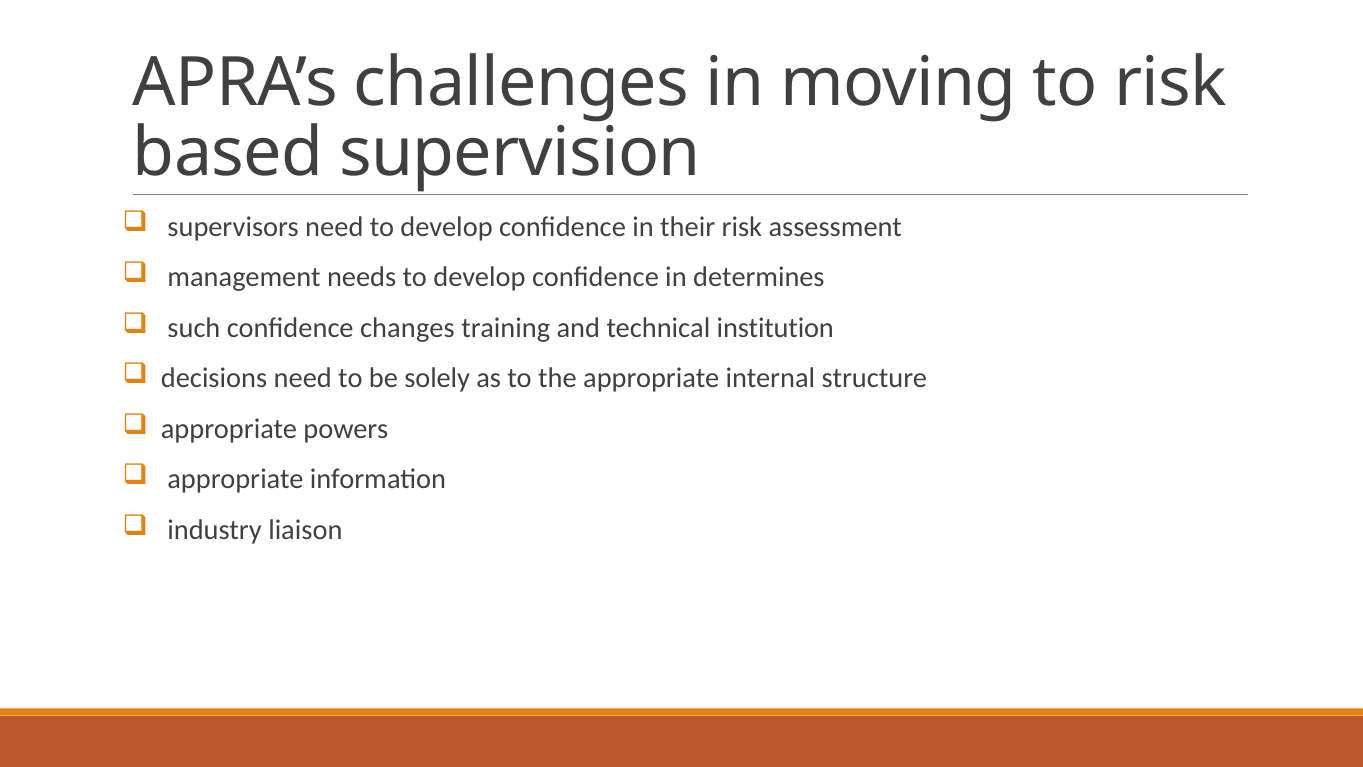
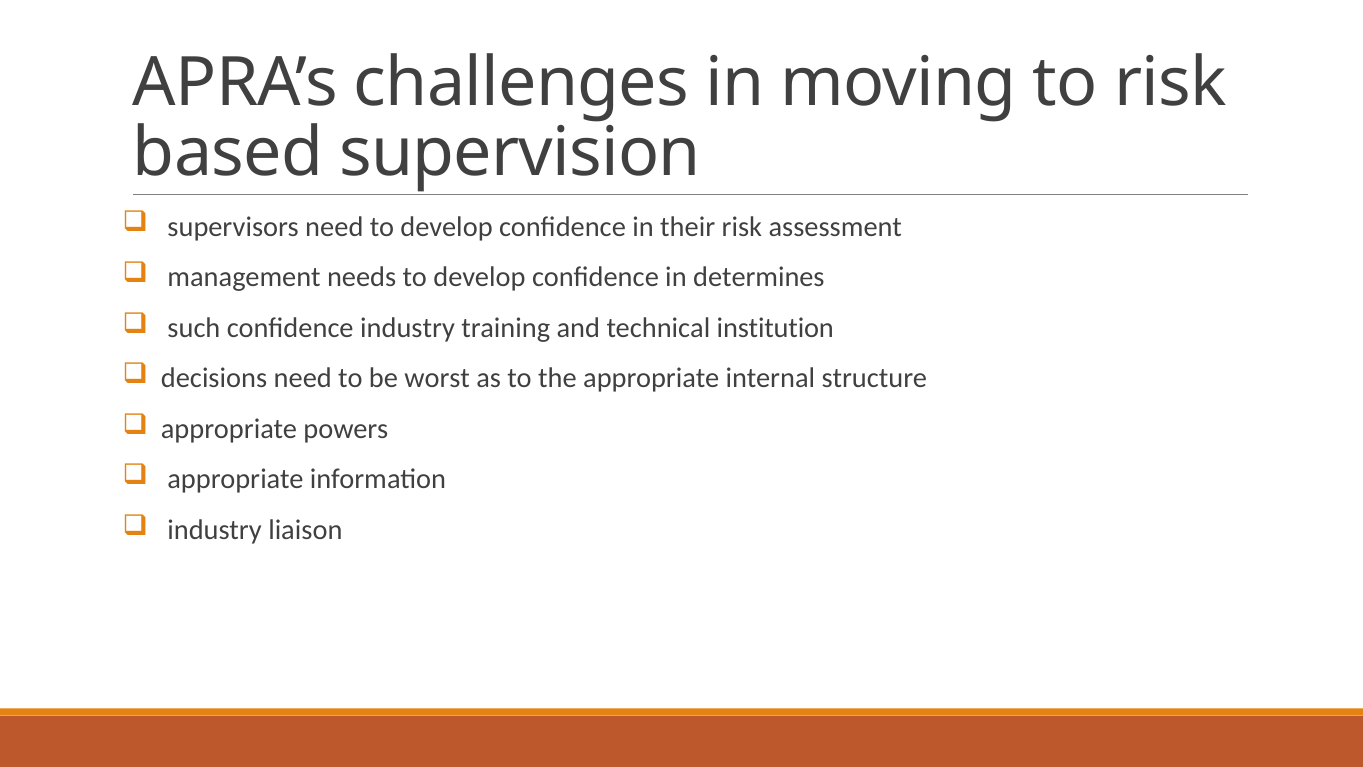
confidence changes: changes -> industry
solely: solely -> worst
